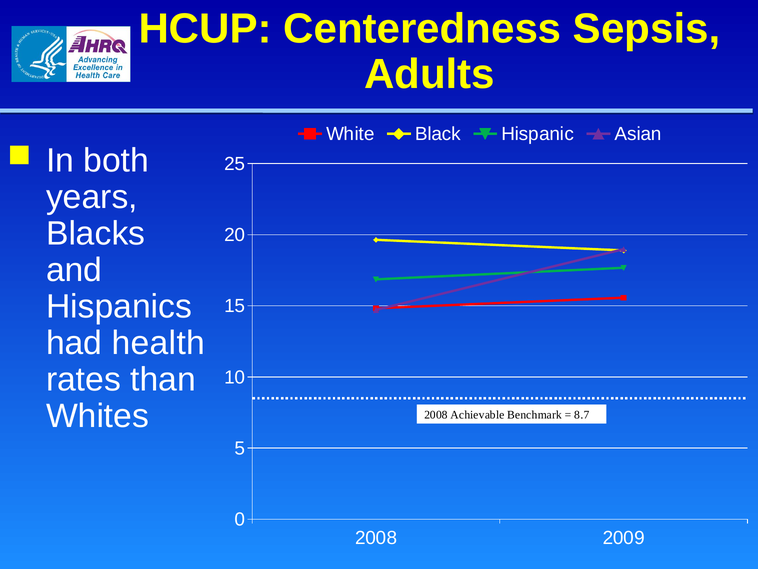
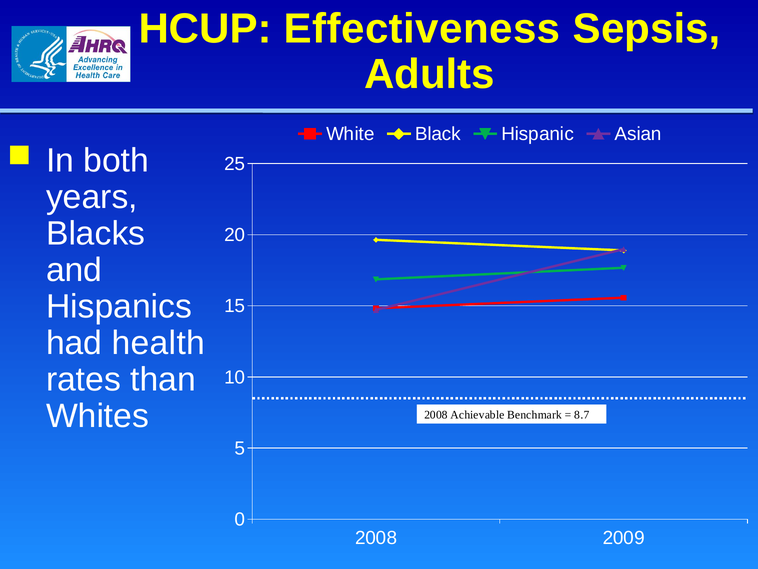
Centeredness: Centeredness -> Effectiveness
